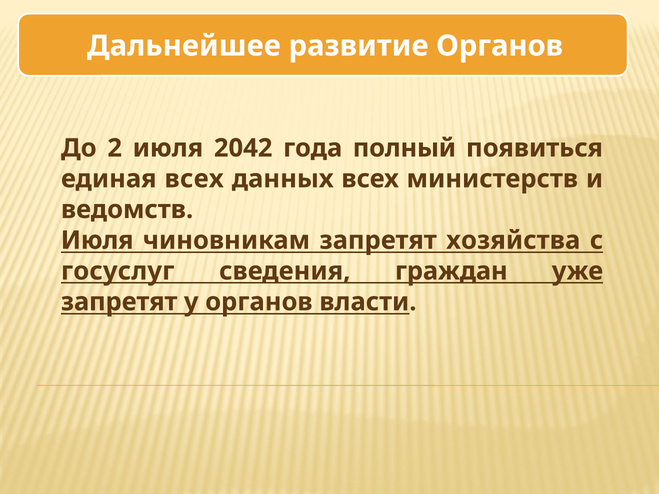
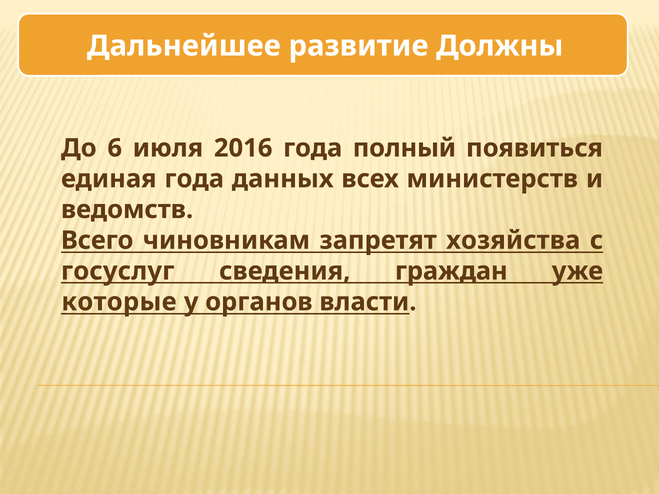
развитие Органов: Органов -> Должны
2: 2 -> 6
2042: 2042 -> 2016
единая всех: всех -> года
Июля at (97, 240): Июля -> Всего
запретят at (119, 302): запретят -> которые
